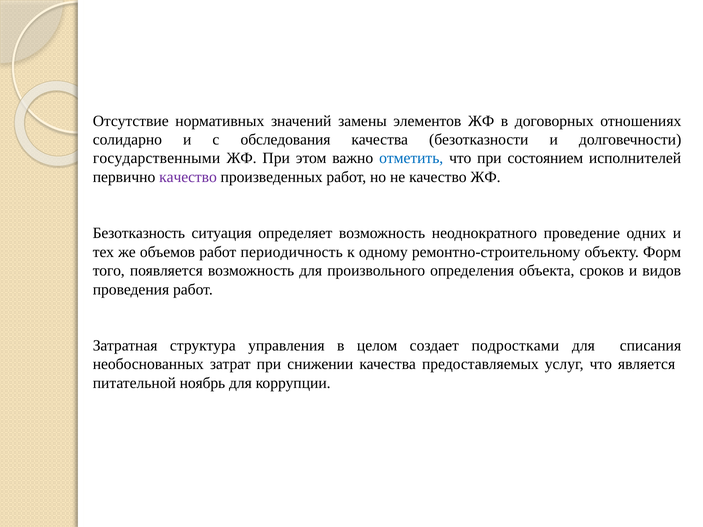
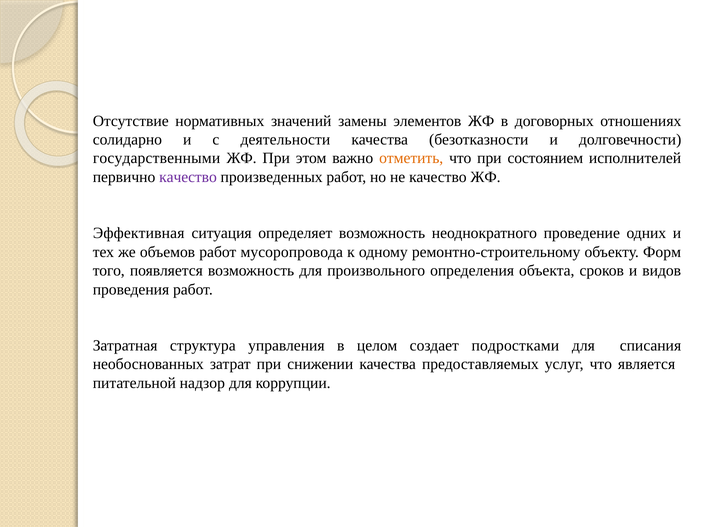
обследования: обследования -> деятельности
отметить colour: blue -> orange
Безотказность: Безотказность -> Эффективная
периодичность: периодичность -> мусоропровода
ноябрь: ноябрь -> надзор
